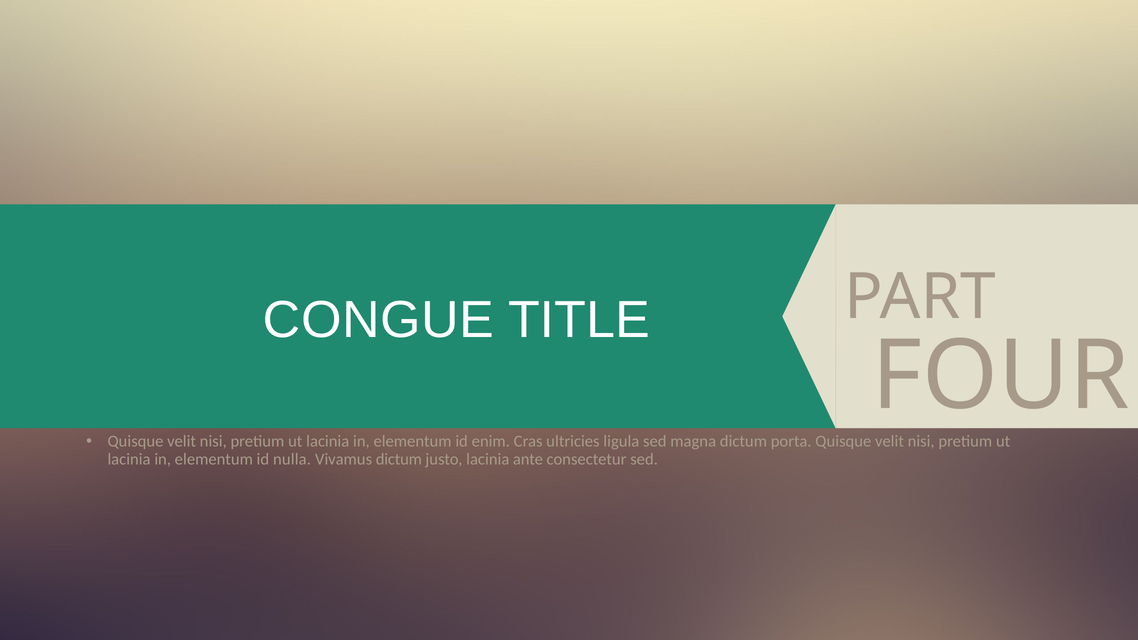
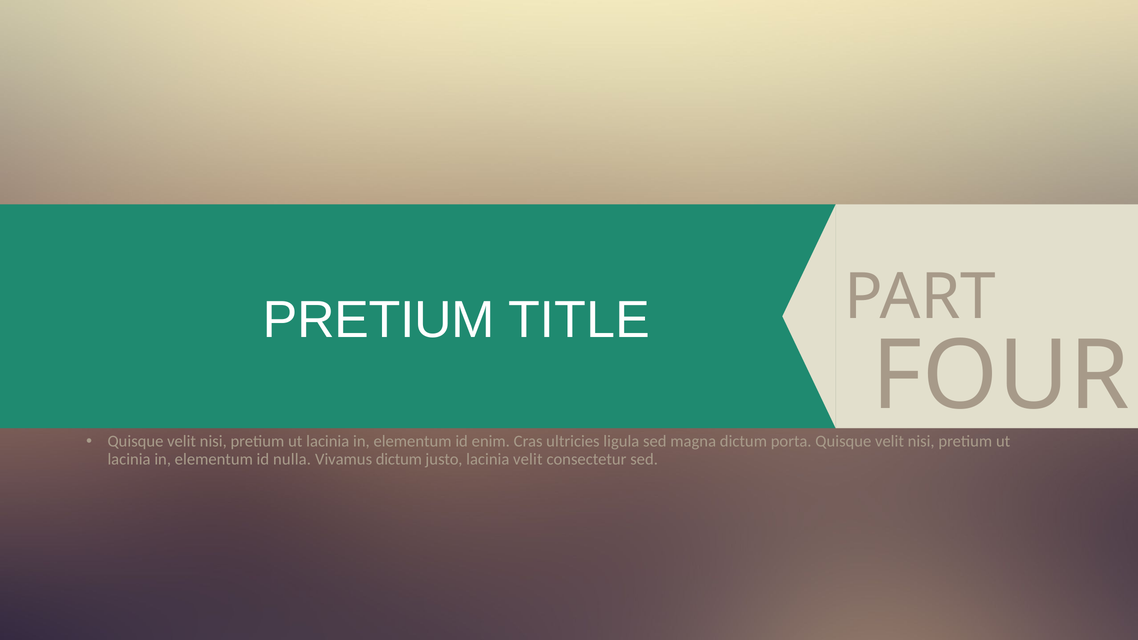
CONGUE at (378, 320): CONGUE -> PRETIUM
lacinia ante: ante -> velit
